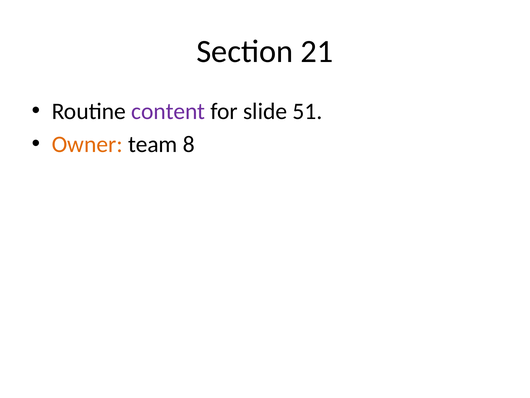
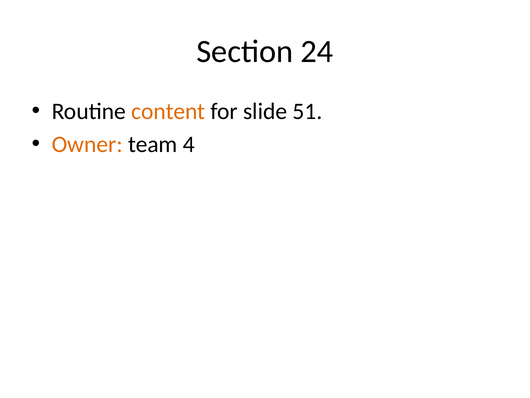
21: 21 -> 24
content colour: purple -> orange
8: 8 -> 4
